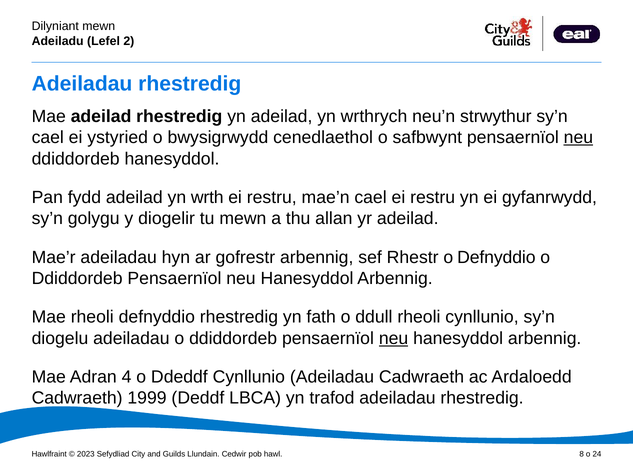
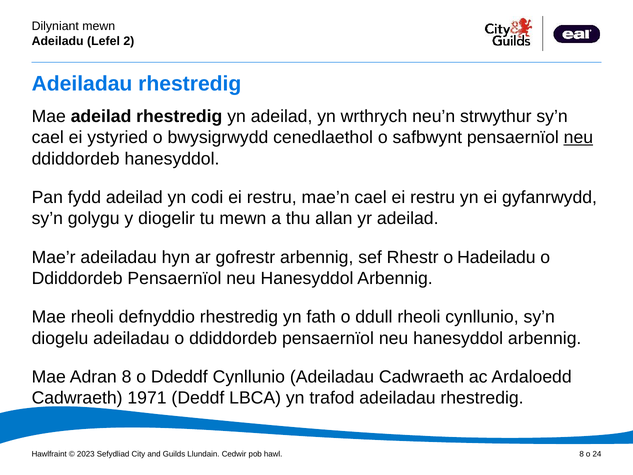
wrth: wrth -> codi
o Defnyddio: Defnyddio -> Hadeiladu
neu at (394, 338) underline: present -> none
Adran 4: 4 -> 8
1999: 1999 -> 1971
